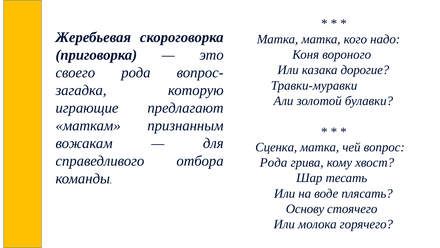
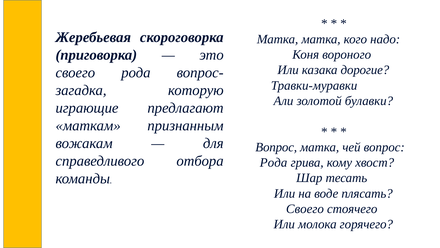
Сценка at (276, 147): Сценка -> Вопрос
Основу at (305, 209): Основу -> Своего
